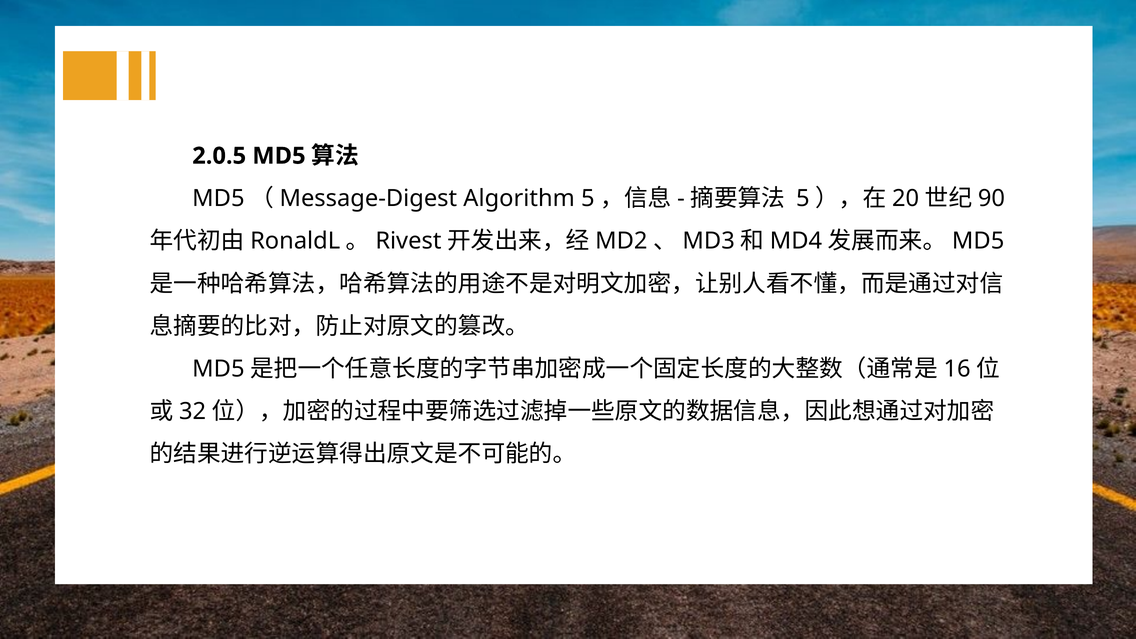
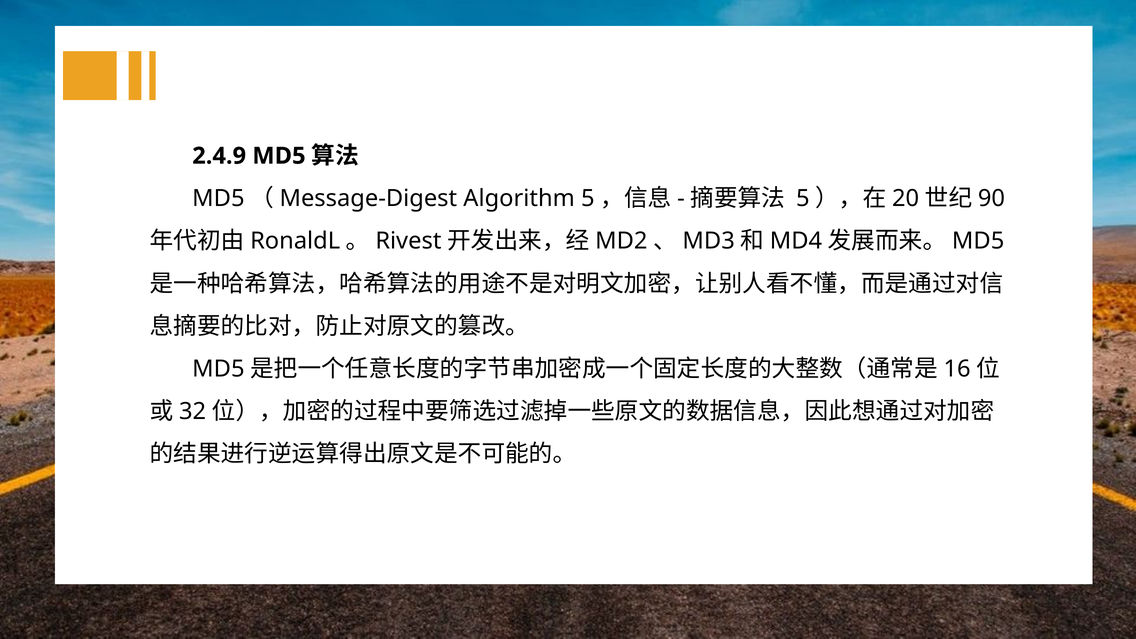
2.0.5: 2.0.5 -> 2.4.9
